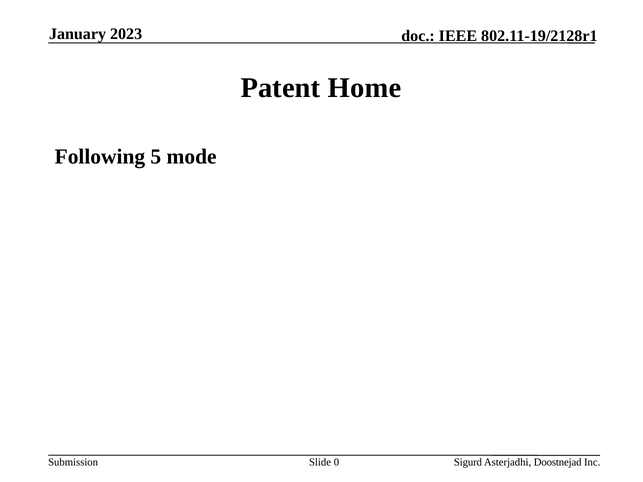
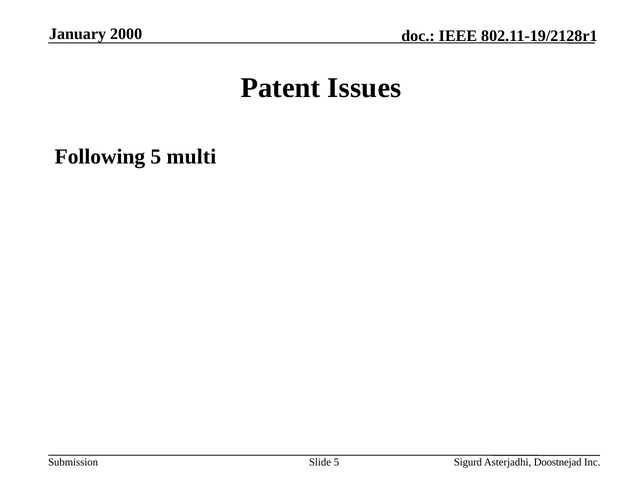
2023: 2023 -> 2000
Home: Home -> Issues
mode: mode -> multi
Slide 0: 0 -> 5
